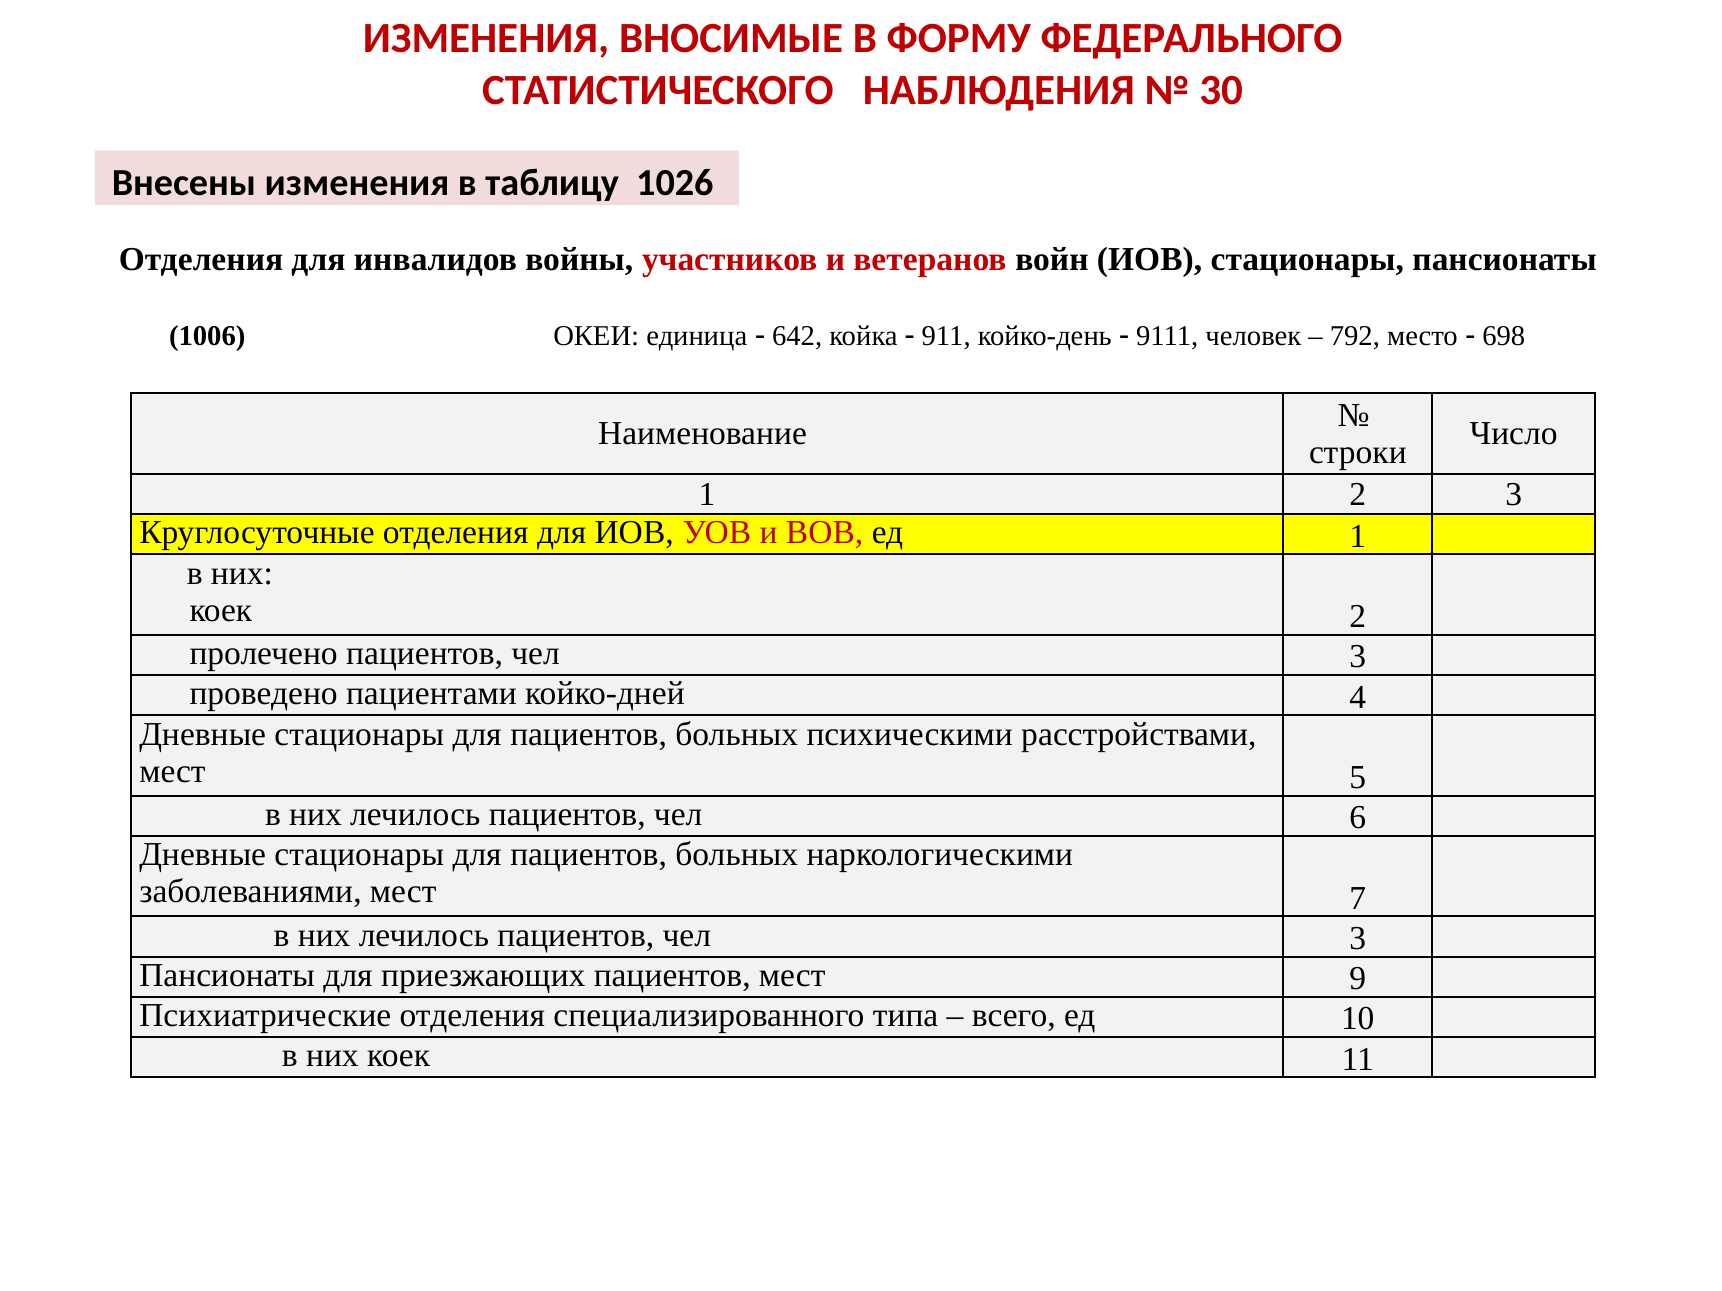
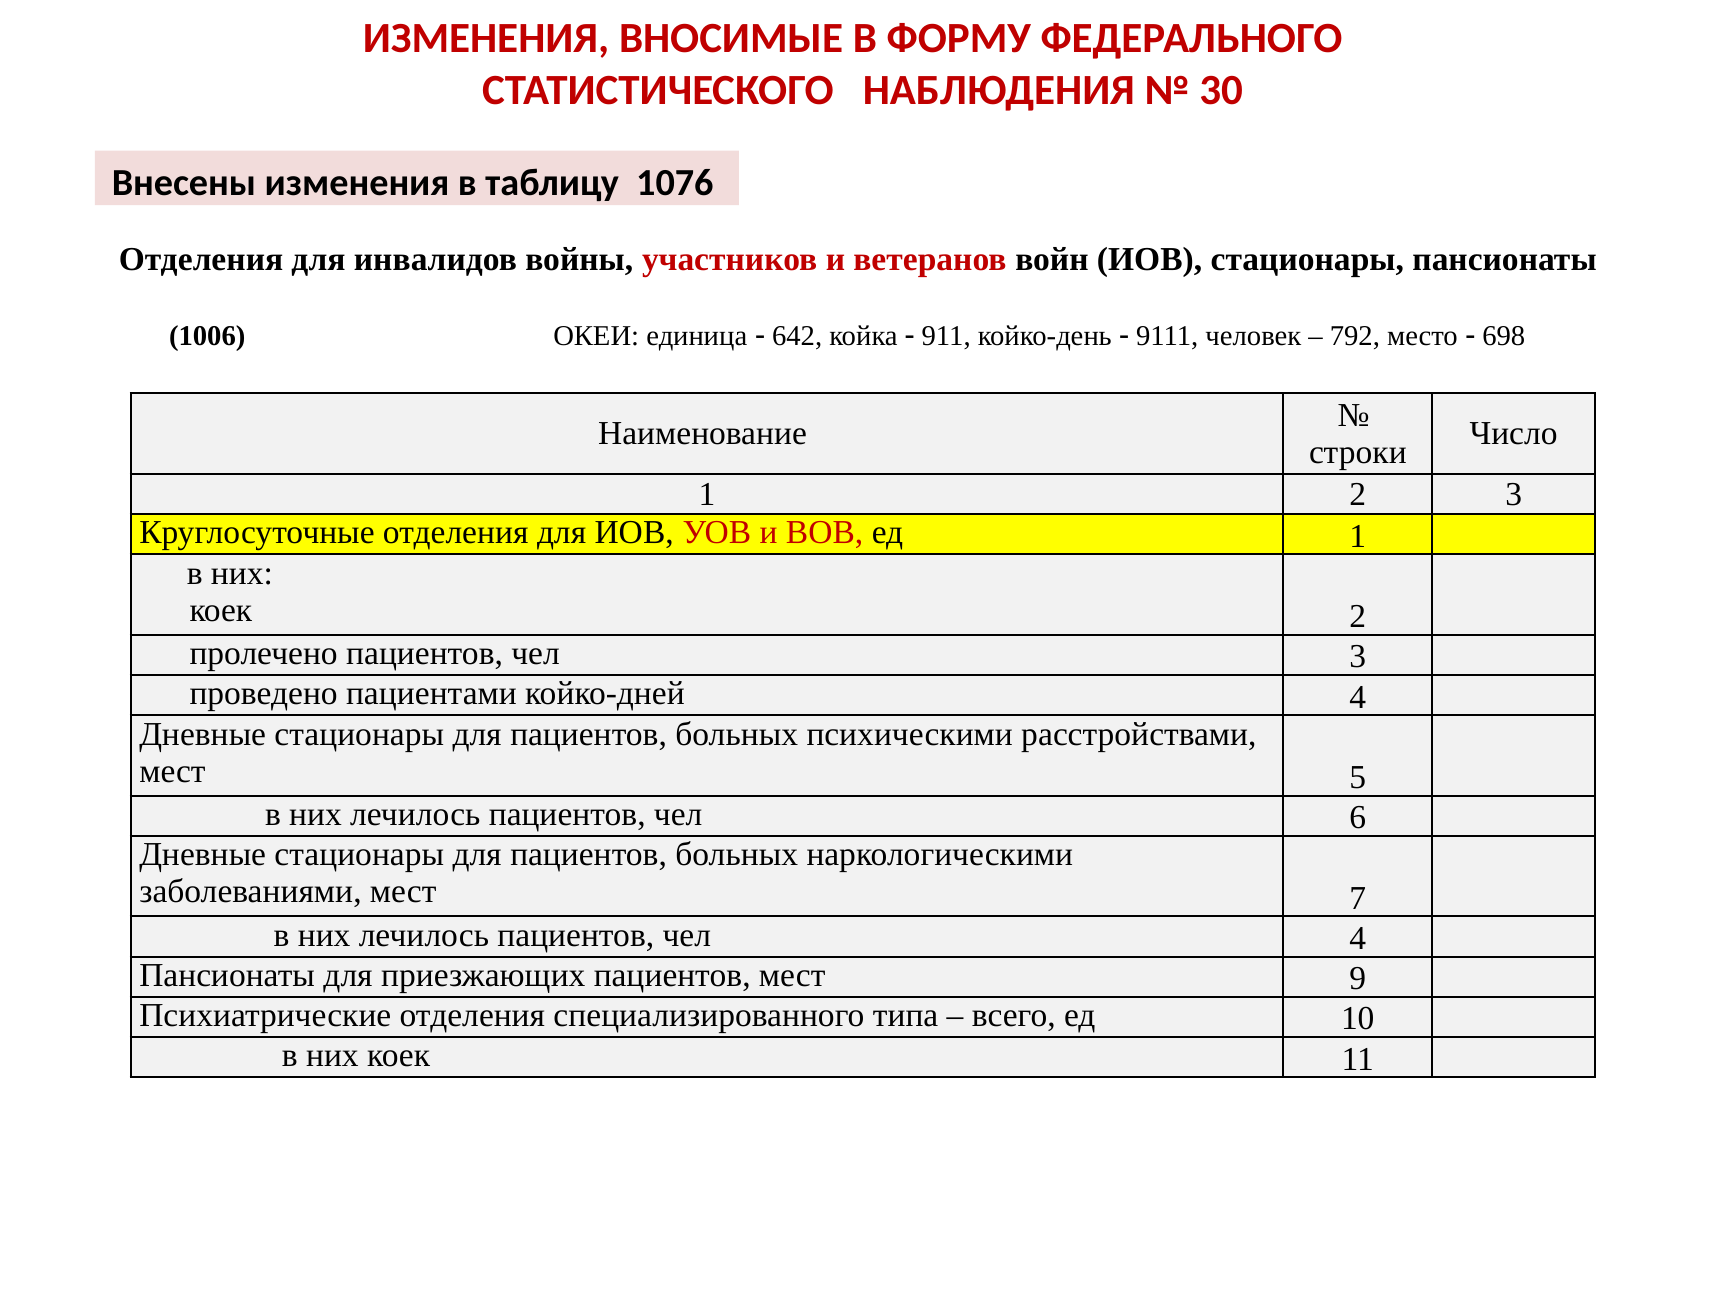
1026: 1026 -> 1076
лечилось пациентов чел 3: 3 -> 4
